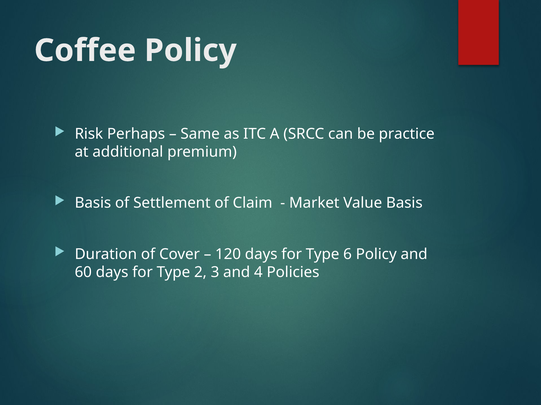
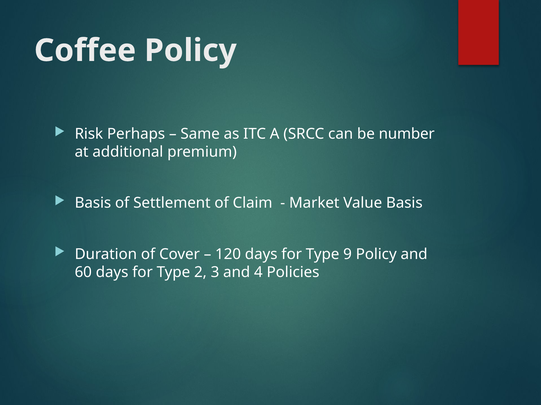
practice: practice -> number
6: 6 -> 9
